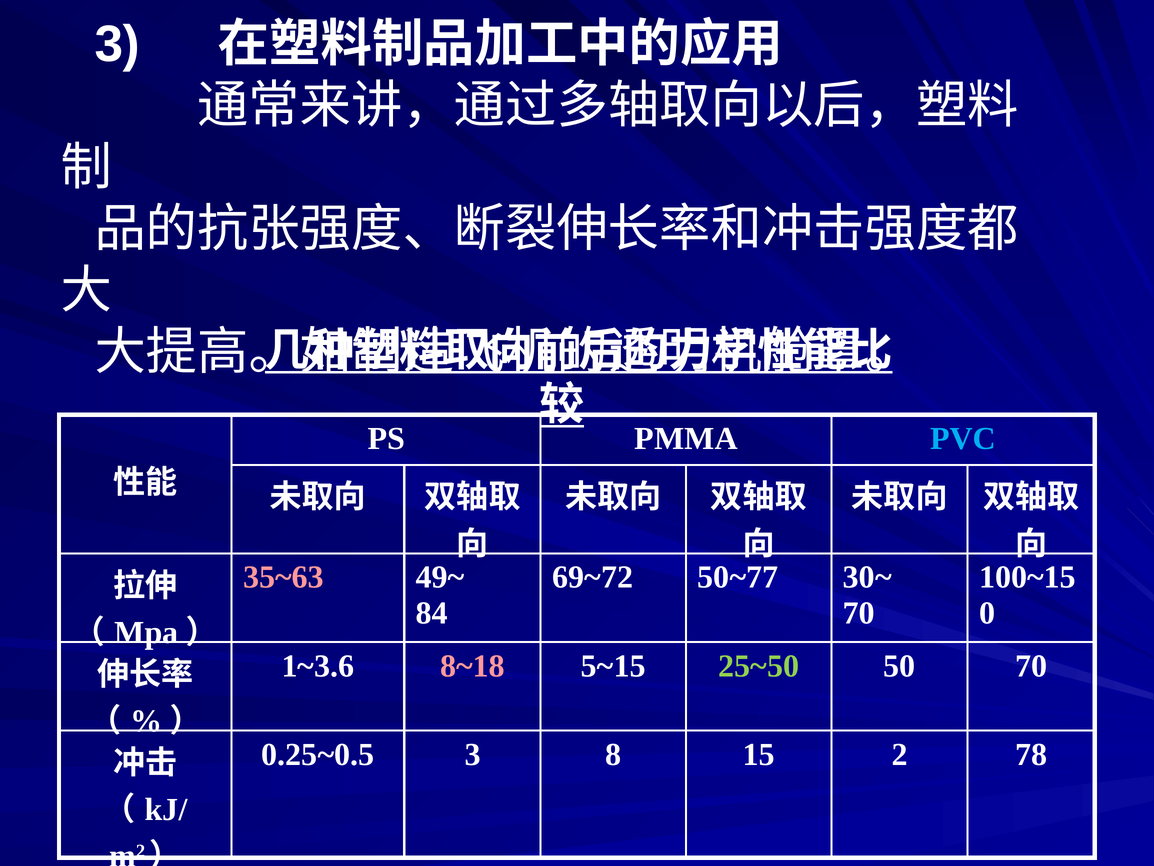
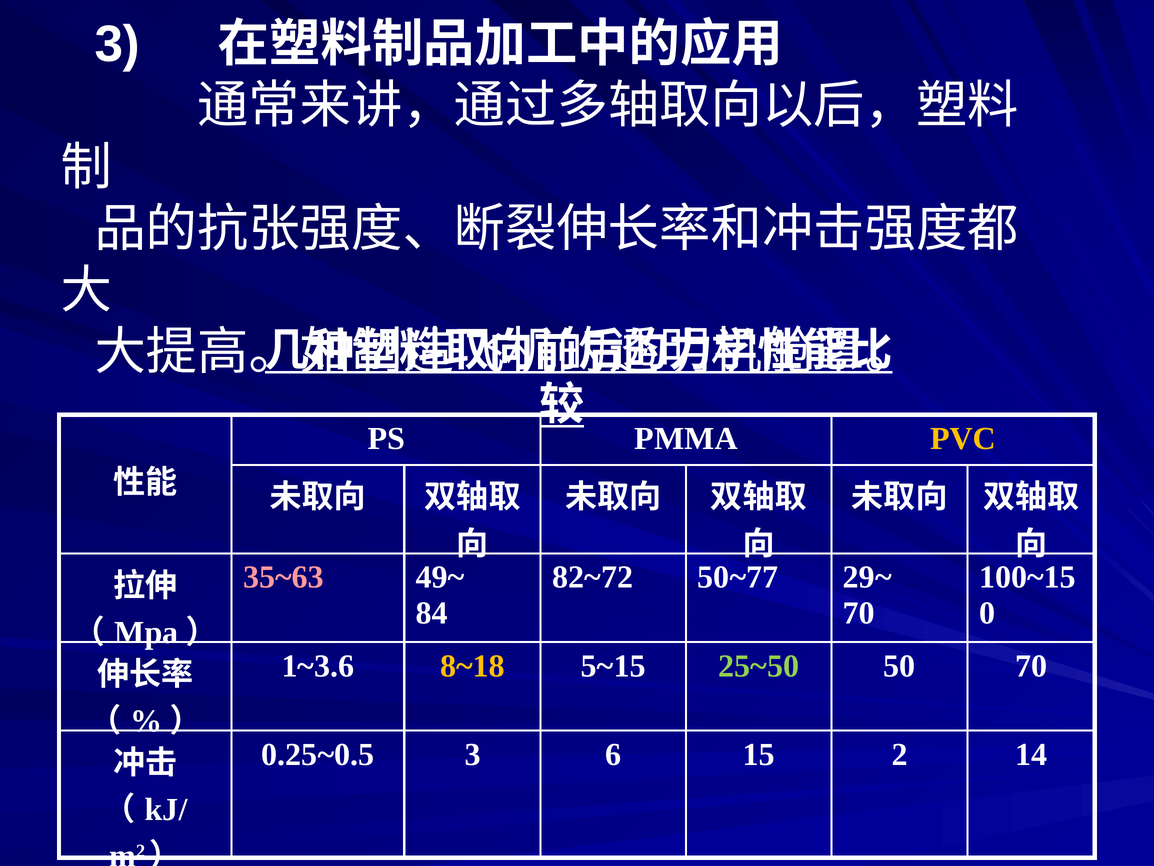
PVC colour: light blue -> yellow
69~72: 69~72 -> 82~72
30~: 30~ -> 29~
8~18 colour: pink -> yellow
8: 8 -> 6
78: 78 -> 14
